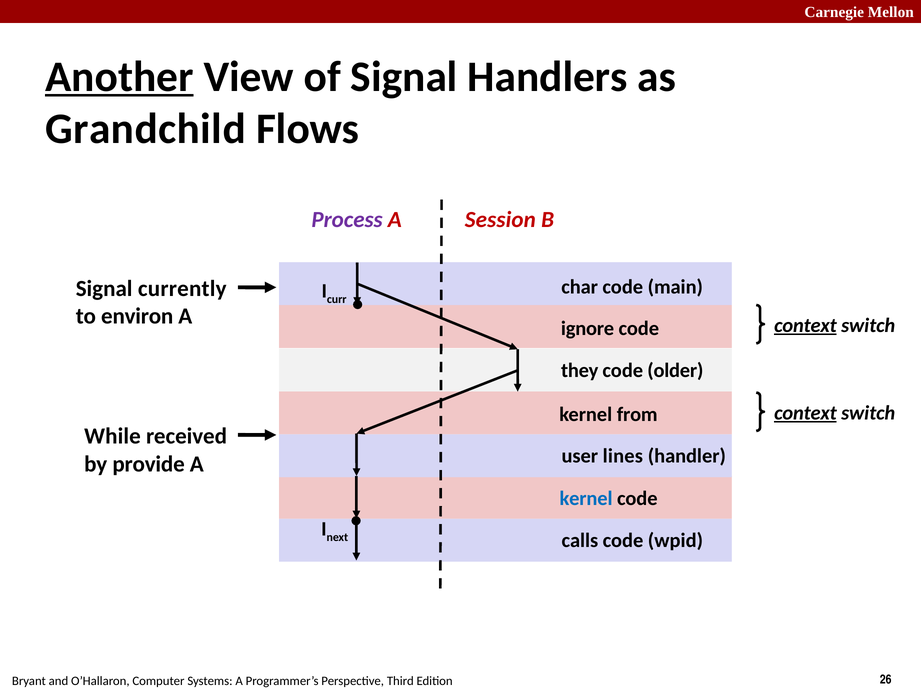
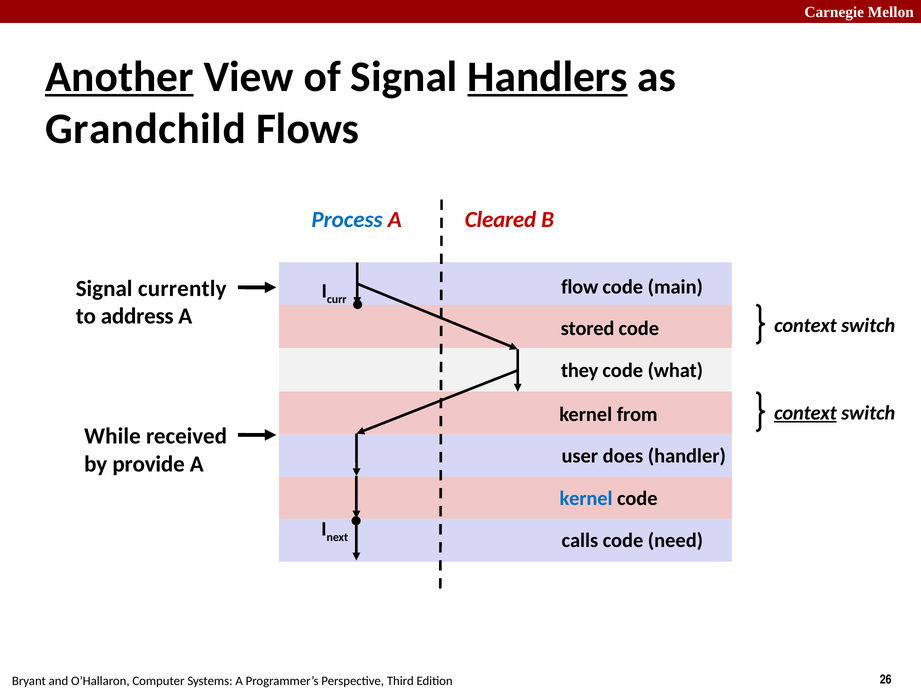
Handlers underline: none -> present
Process colour: purple -> blue
Session: Session -> Cleared
char: char -> flow
environ: environ -> address
context at (806, 325) underline: present -> none
ignore: ignore -> stored
older: older -> what
lines: lines -> does
wpid: wpid -> need
